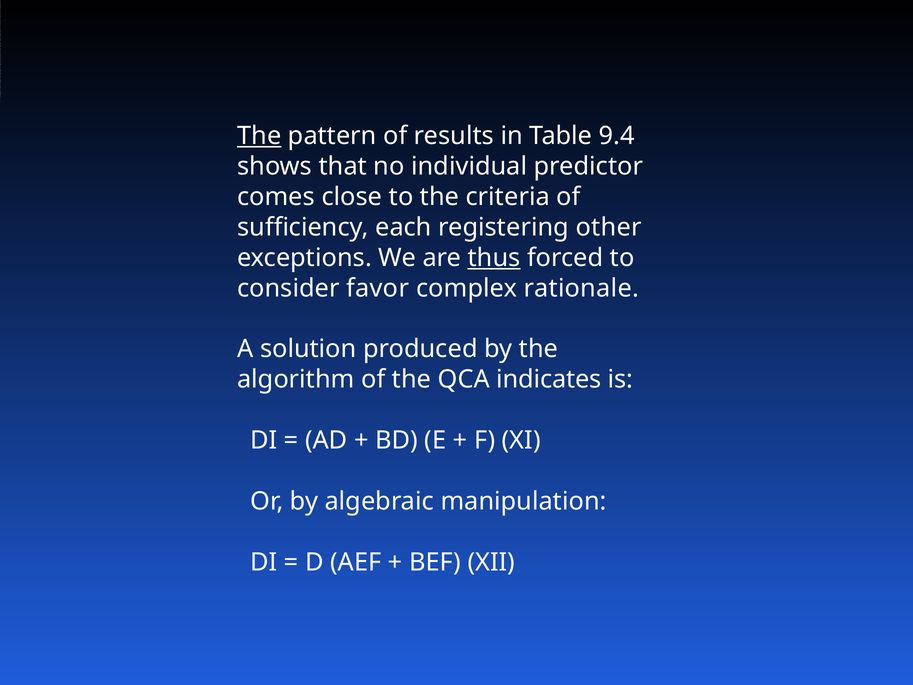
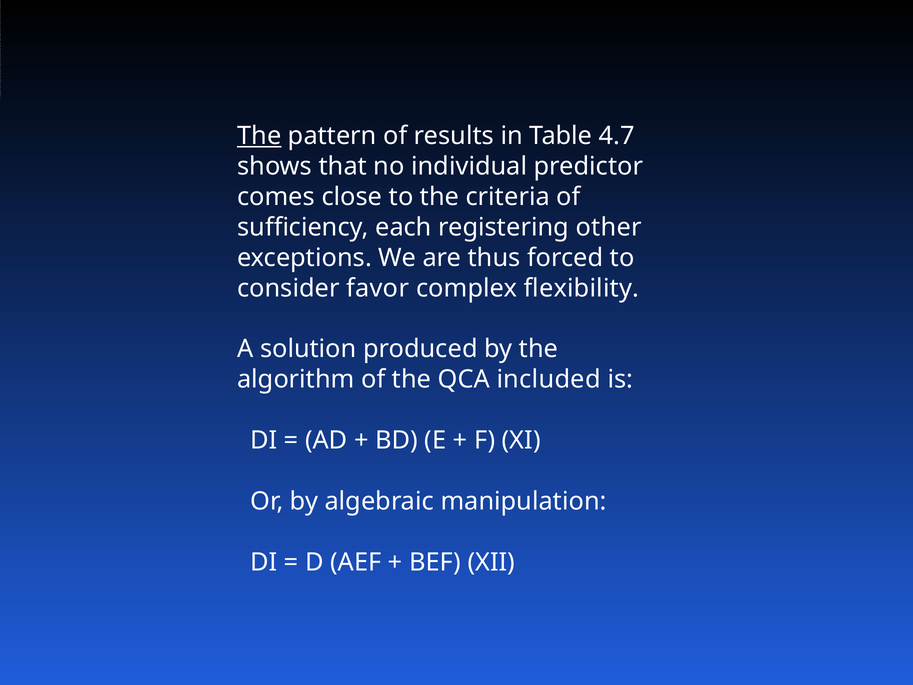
9.4: 9.4 -> 4.7
thus underline: present -> none
rationale: rationale -> flexibility
indicates: indicates -> included
